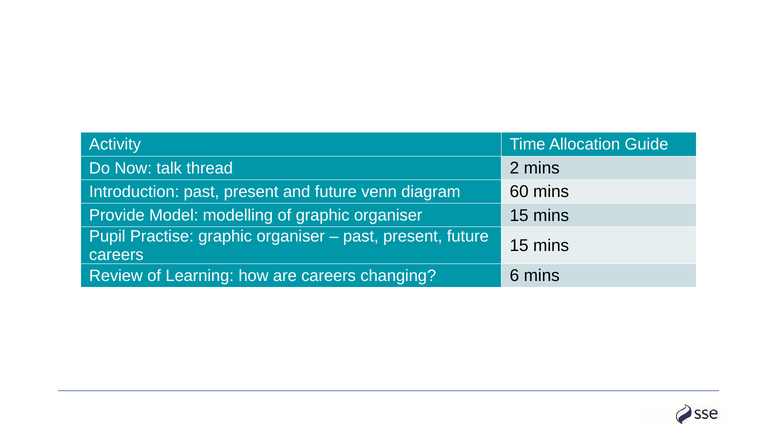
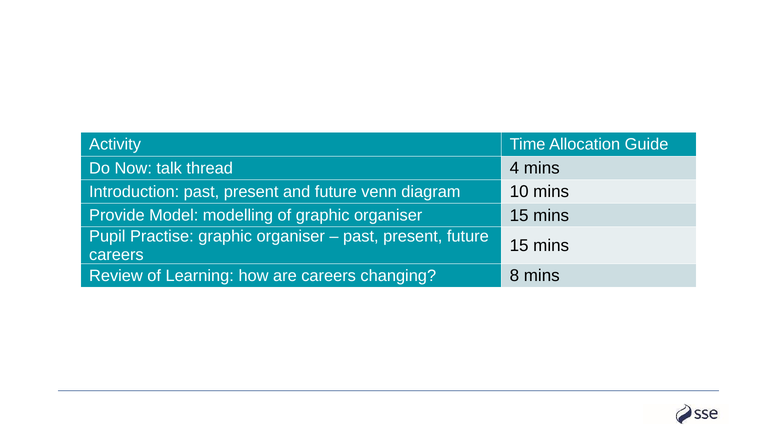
2: 2 -> 4
60: 60 -> 10
6: 6 -> 8
